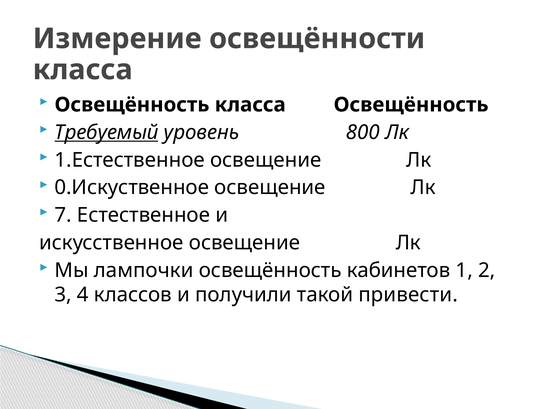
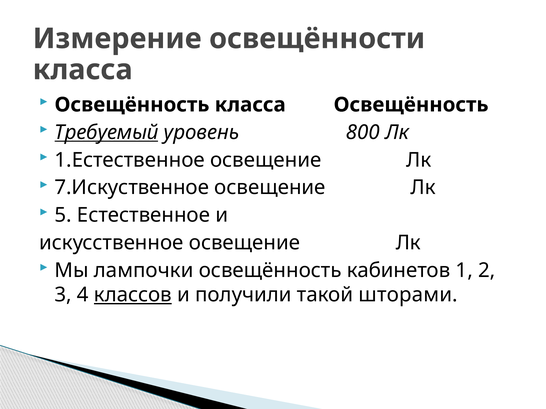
0.Искуственное: 0.Искуственное -> 7.Искуственное
7: 7 -> 5
классов underline: none -> present
привести: привести -> шторами
